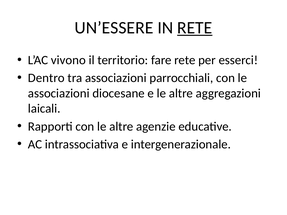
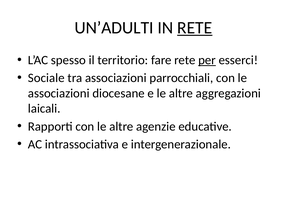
UN’ESSERE: UN’ESSERE -> UN’ADULTI
vivono: vivono -> spesso
per underline: none -> present
Dentro: Dentro -> Sociale
